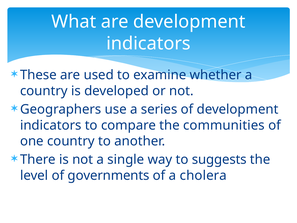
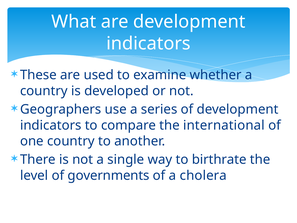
communities: communities -> international
suggests: suggests -> birthrate
